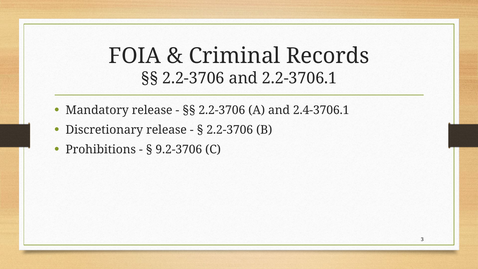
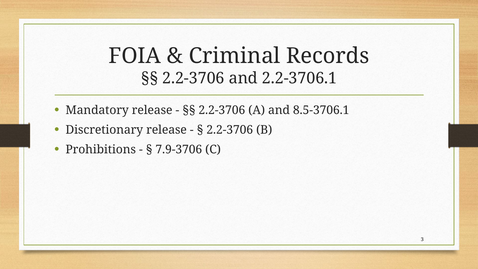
2.4-3706.1: 2.4-3706.1 -> 8.5-3706.1
9.2-3706: 9.2-3706 -> 7.9-3706
